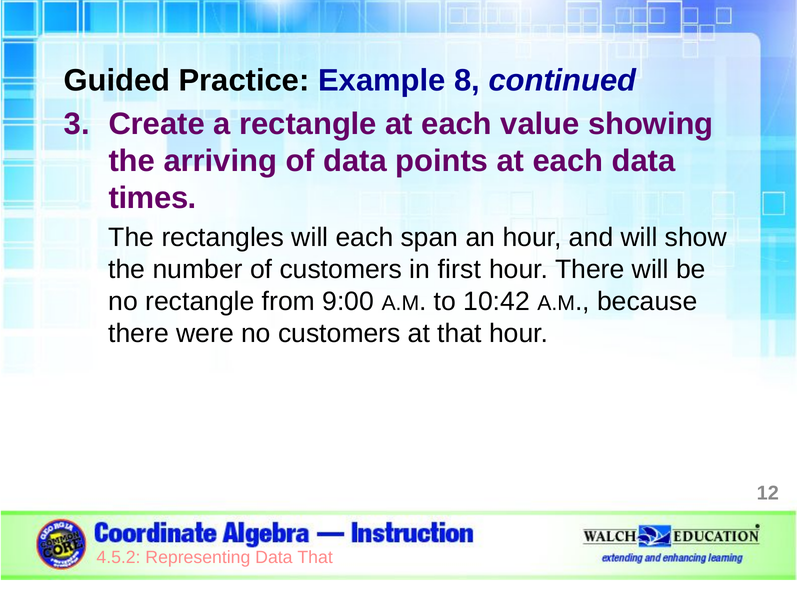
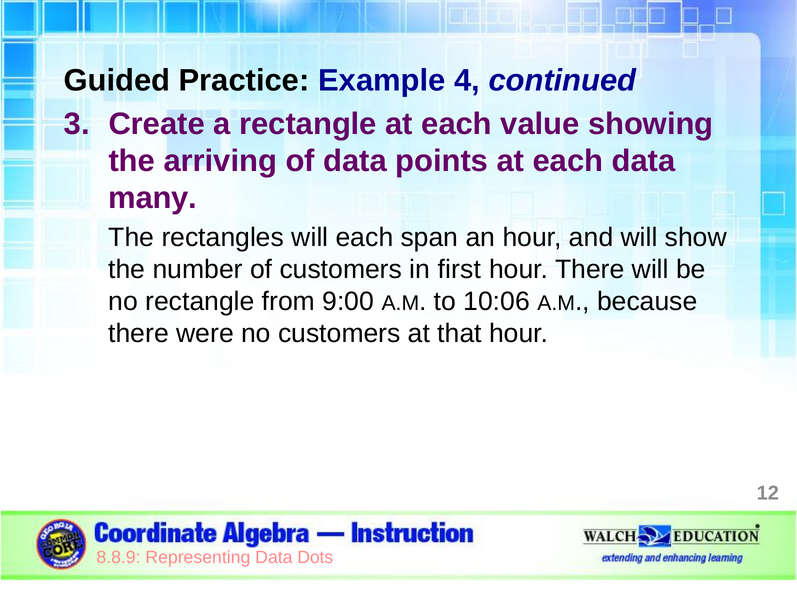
8: 8 -> 4
times: times -> many
10:42: 10:42 -> 10:06
4.5.2: 4.5.2 -> 8.8.9
Data That: That -> Dots
